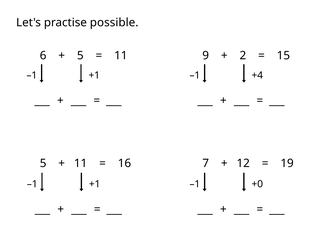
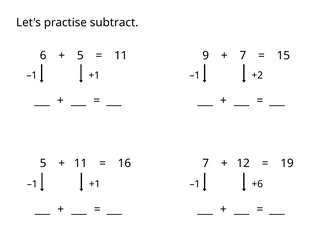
possible: possible -> subtract
2 at (243, 56): 2 -> 7
+4: +4 -> +2
+0: +0 -> +6
